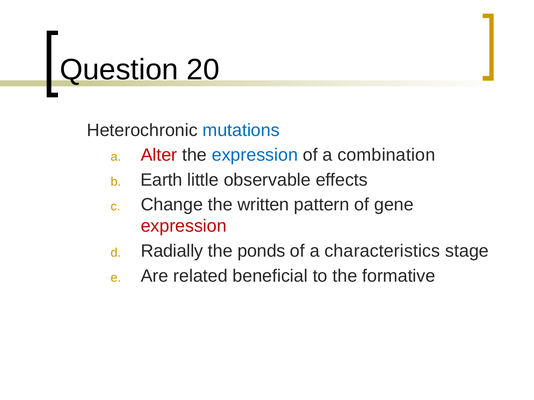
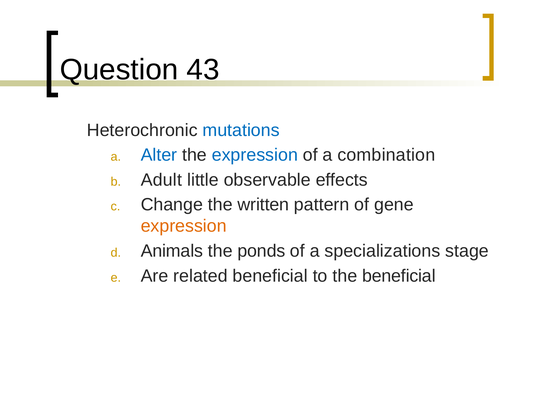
20: 20 -> 43
Alter colour: red -> blue
Earth: Earth -> Adult
expression at (184, 226) colour: red -> orange
Radially: Radially -> Animals
characteristics: characteristics -> specializations
the formative: formative -> beneficial
